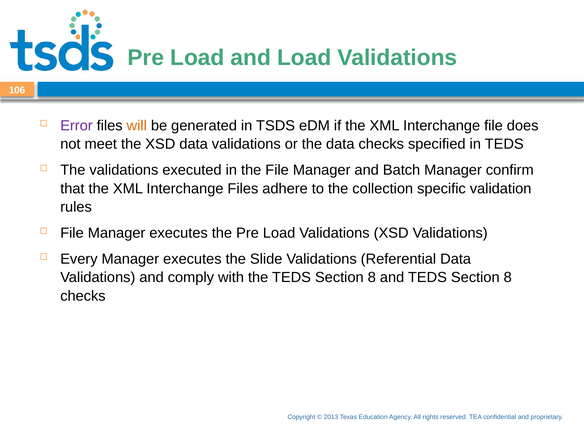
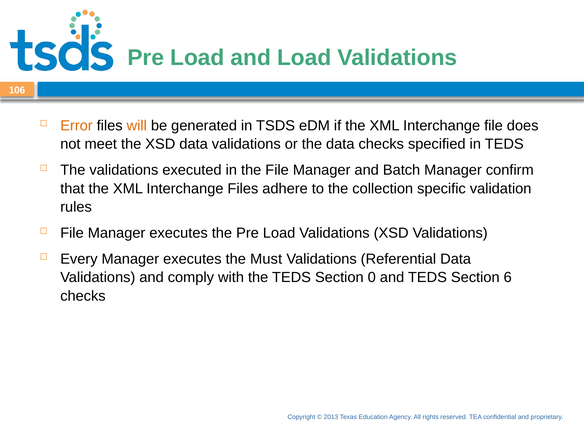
Error colour: purple -> orange
Slide: Slide -> Must
the TEDS Section 8: 8 -> 0
and TEDS Section 8: 8 -> 6
